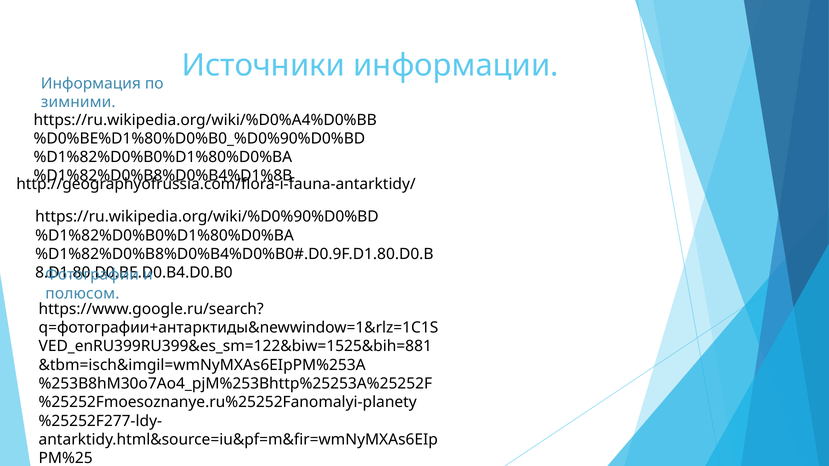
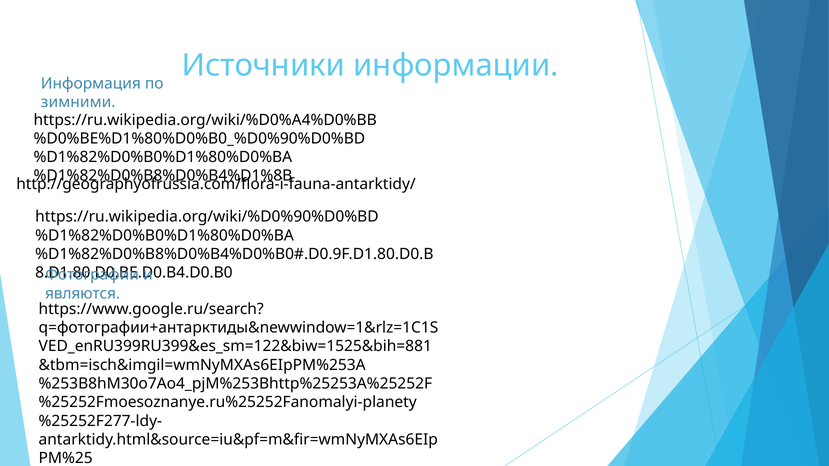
полюсом: полюсом -> являются
